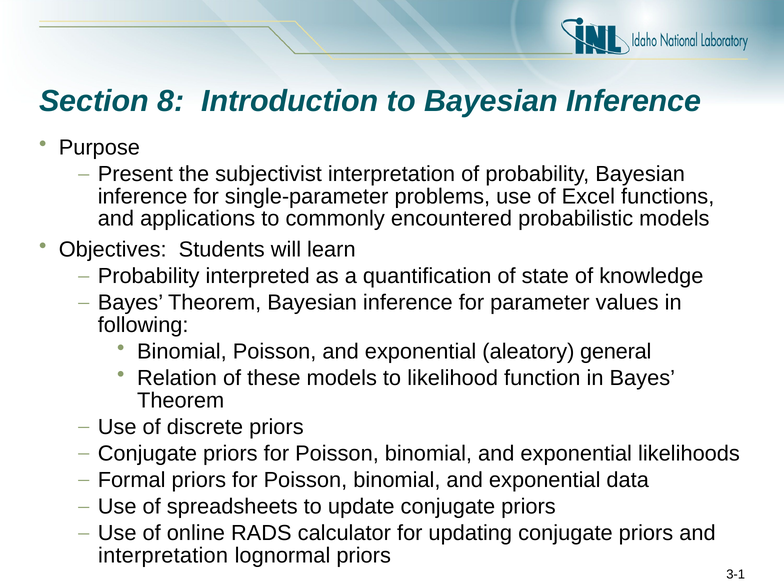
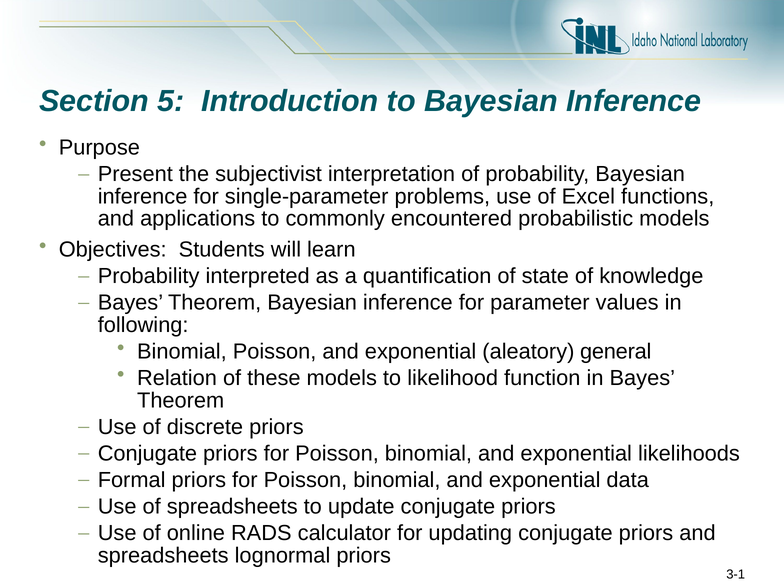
8: 8 -> 5
interpretation at (163, 555): interpretation -> spreadsheets
